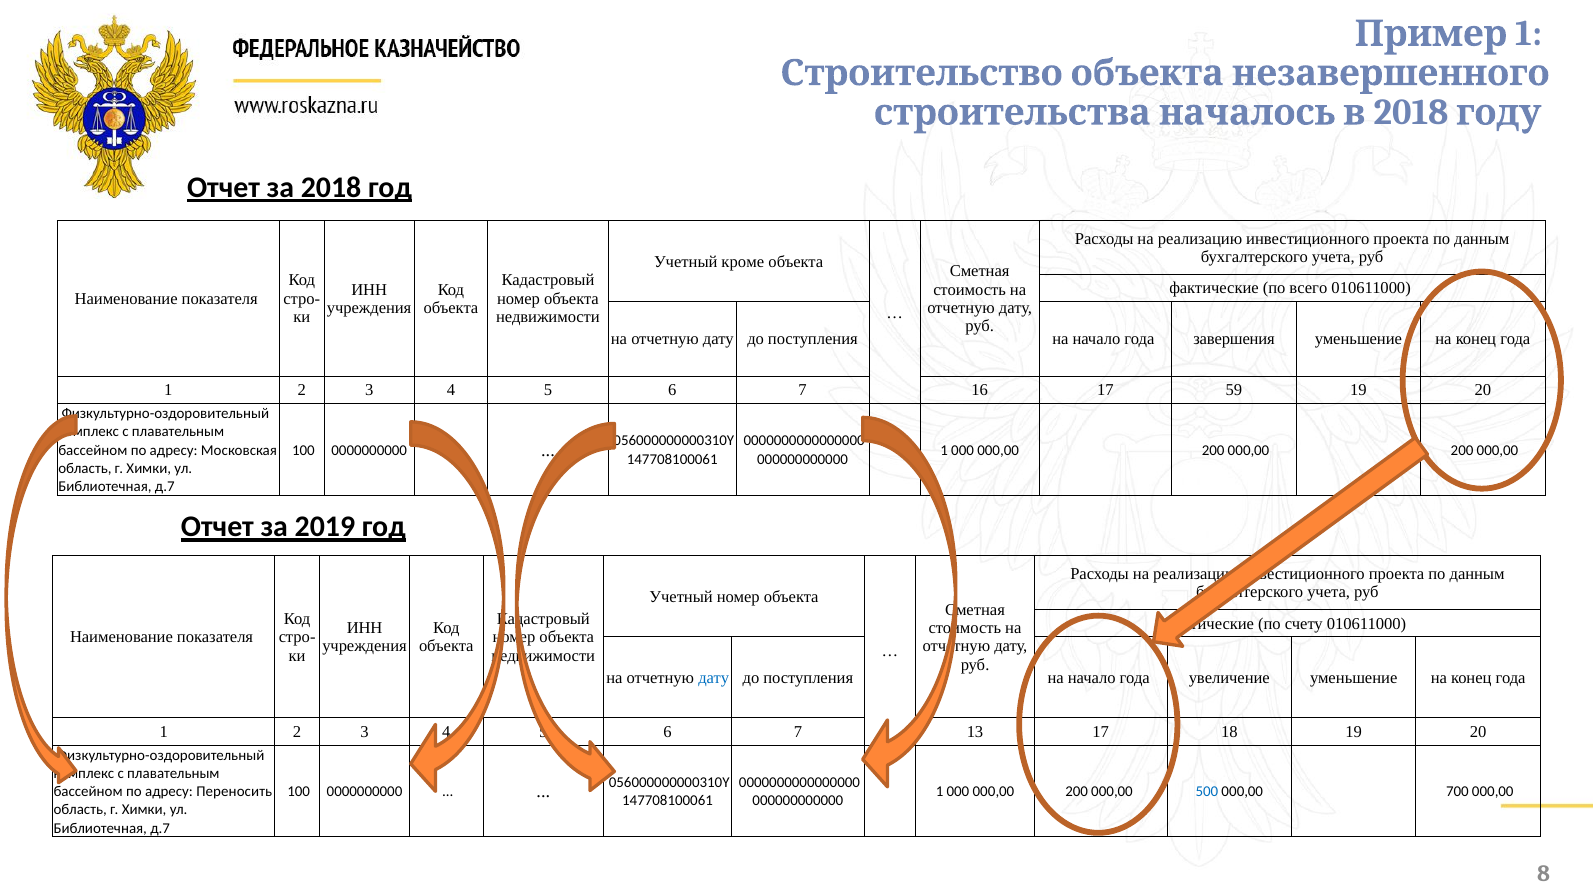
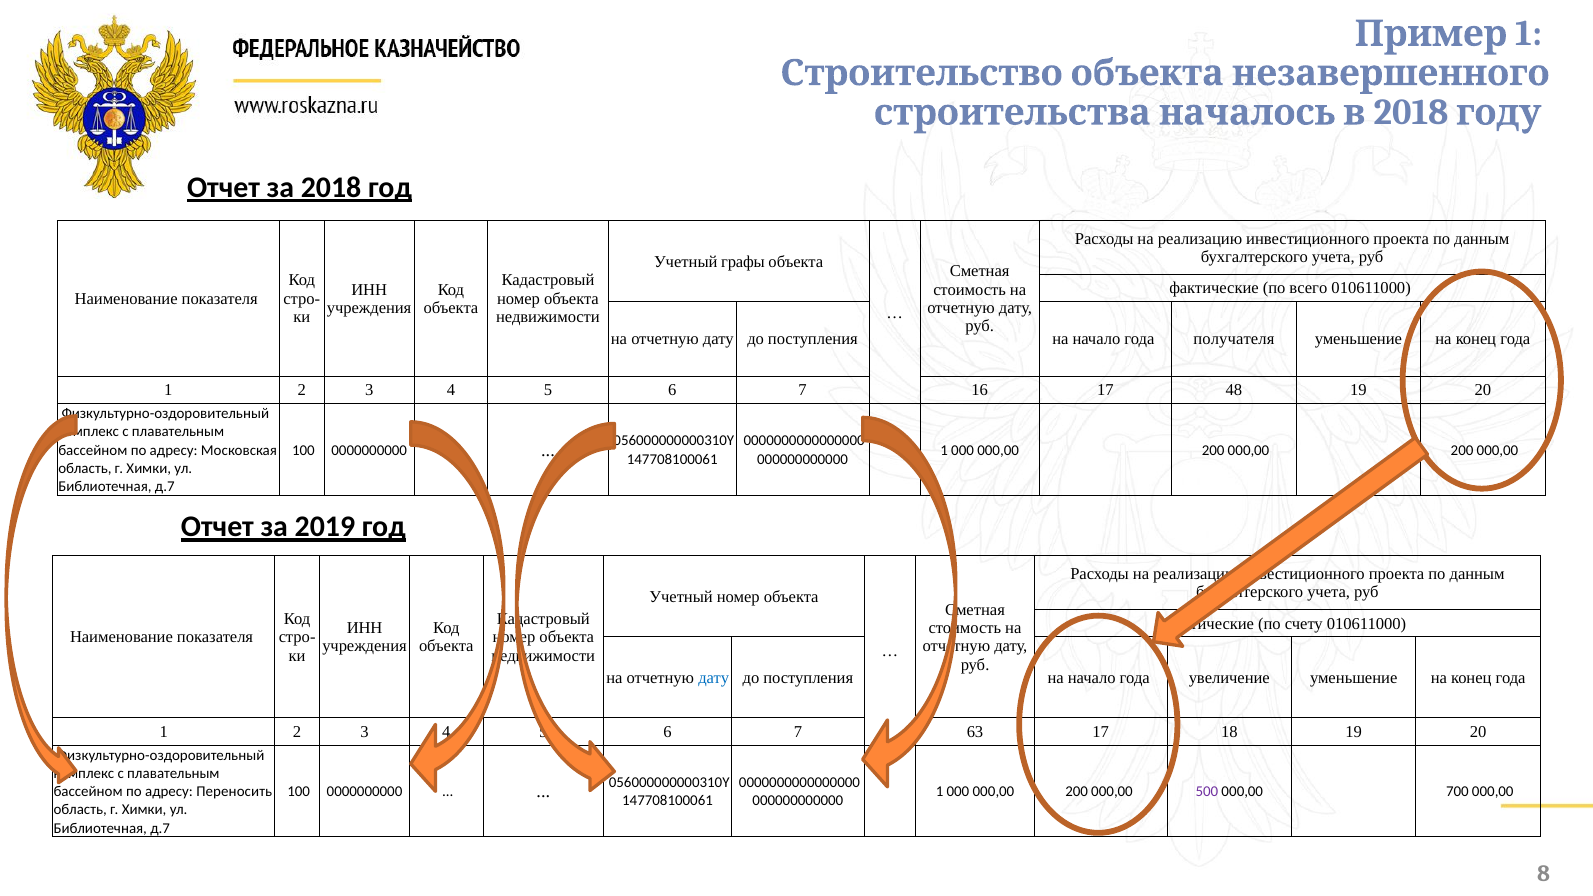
кроме: кроме -> графы
завершения: завершения -> получателя
59: 59 -> 48
13: 13 -> 63
500 colour: blue -> purple
